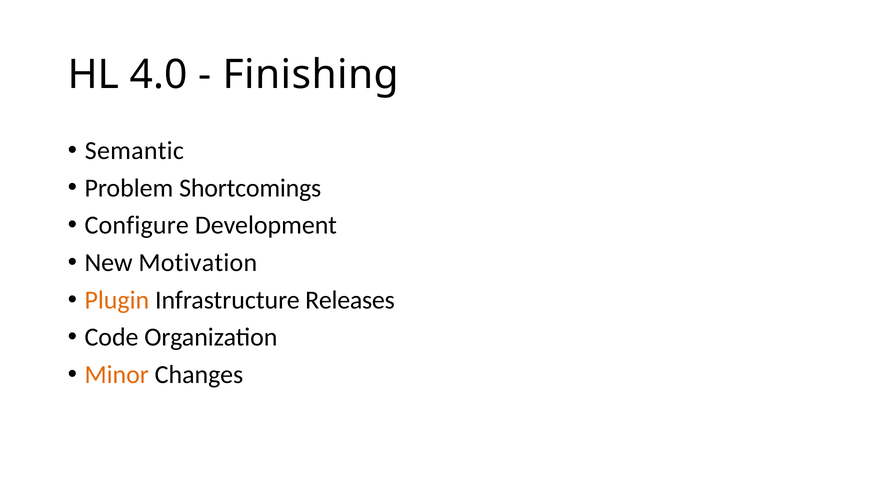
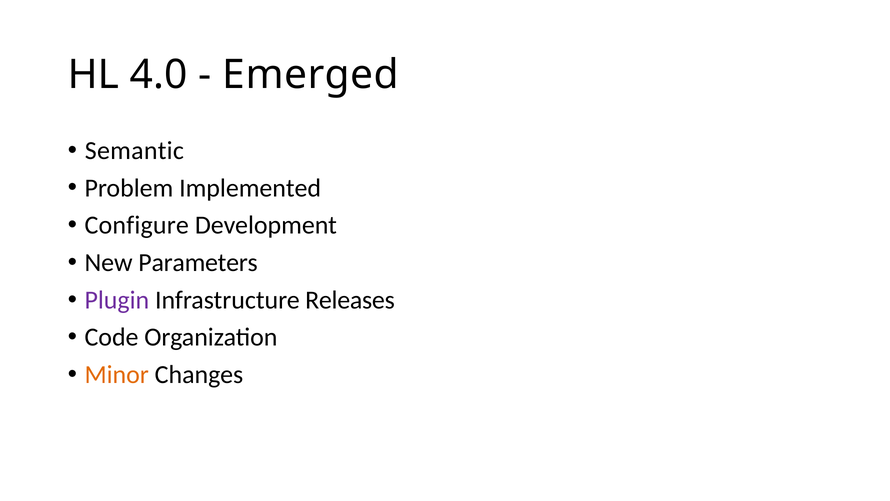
Finishing: Finishing -> Emerged
Shortcomings: Shortcomings -> Implemented
Motivation: Motivation -> Parameters
Plugin colour: orange -> purple
